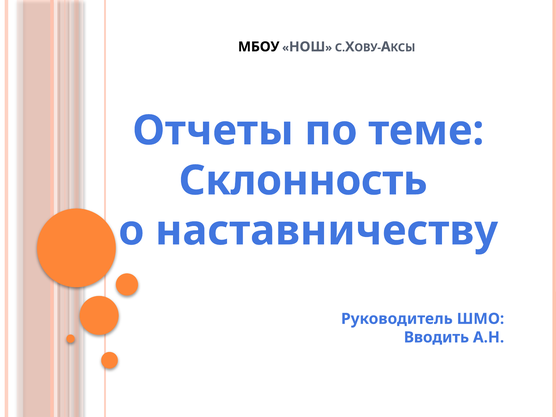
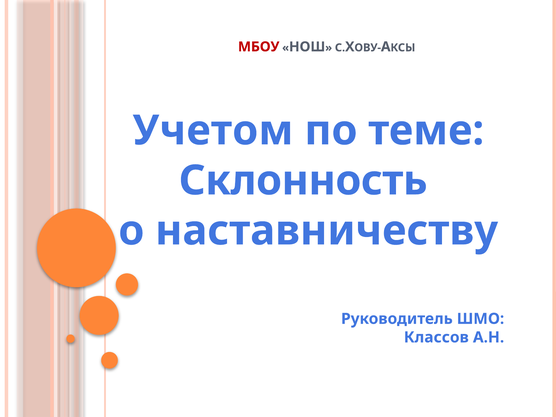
МБОУ colour: black -> red
Отчеты: Отчеты -> Учетом
Вводить: Вводить -> Классов
